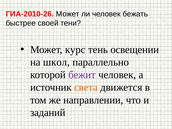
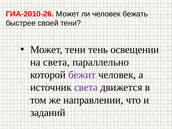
Может курс: курс -> тени
на школ: школ -> света
света at (86, 87) colour: orange -> purple
